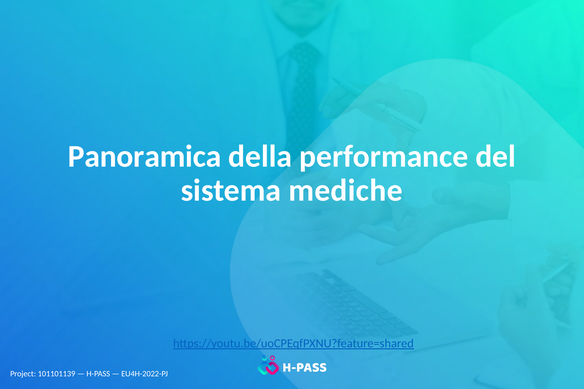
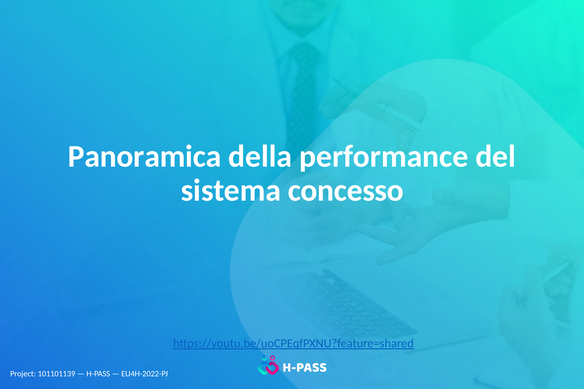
mediche: mediche -> concesso
